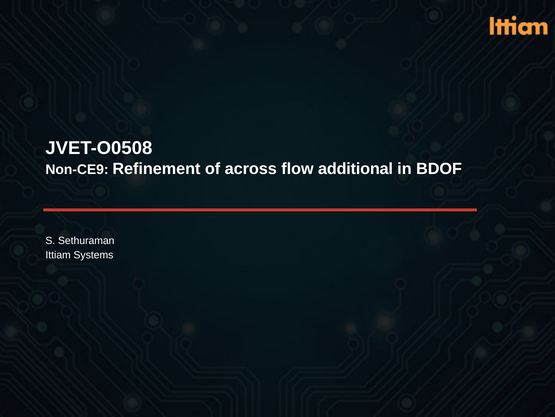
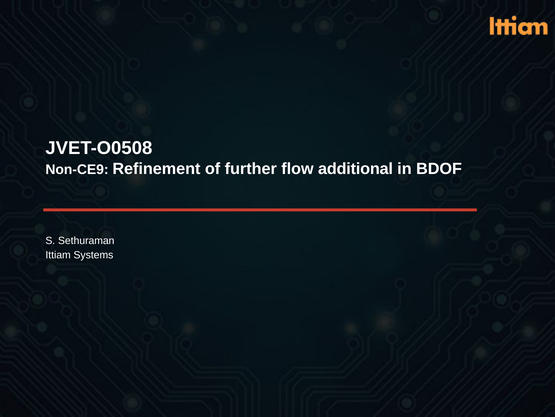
across: across -> further
